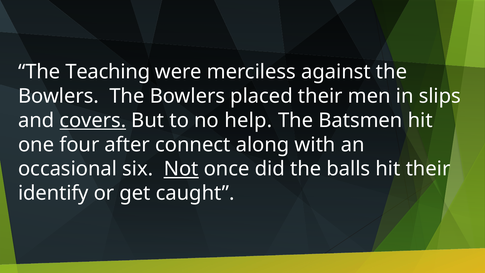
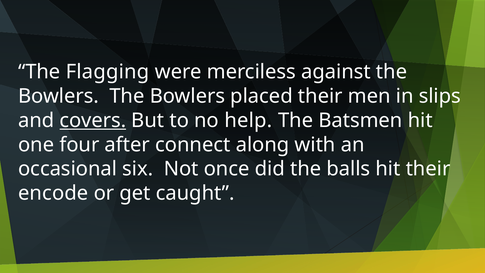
Teaching: Teaching -> Flagging
Not underline: present -> none
identify: identify -> encode
